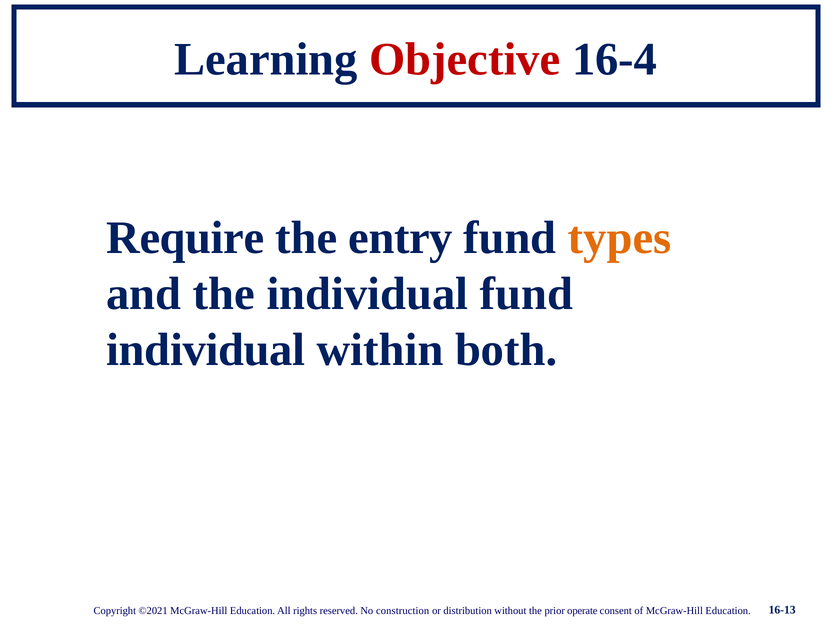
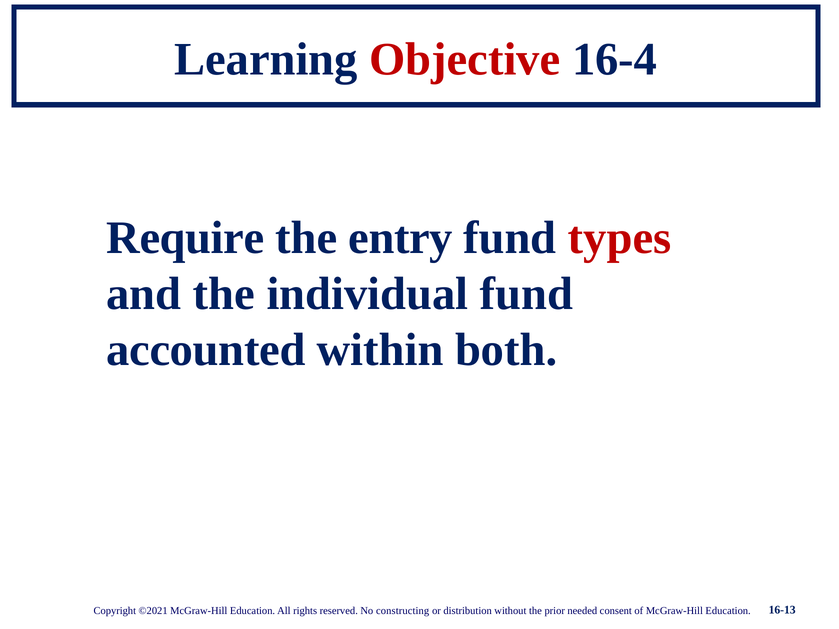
types colour: orange -> red
individual at (206, 350): individual -> accounted
construction: construction -> constructing
operate: operate -> needed
